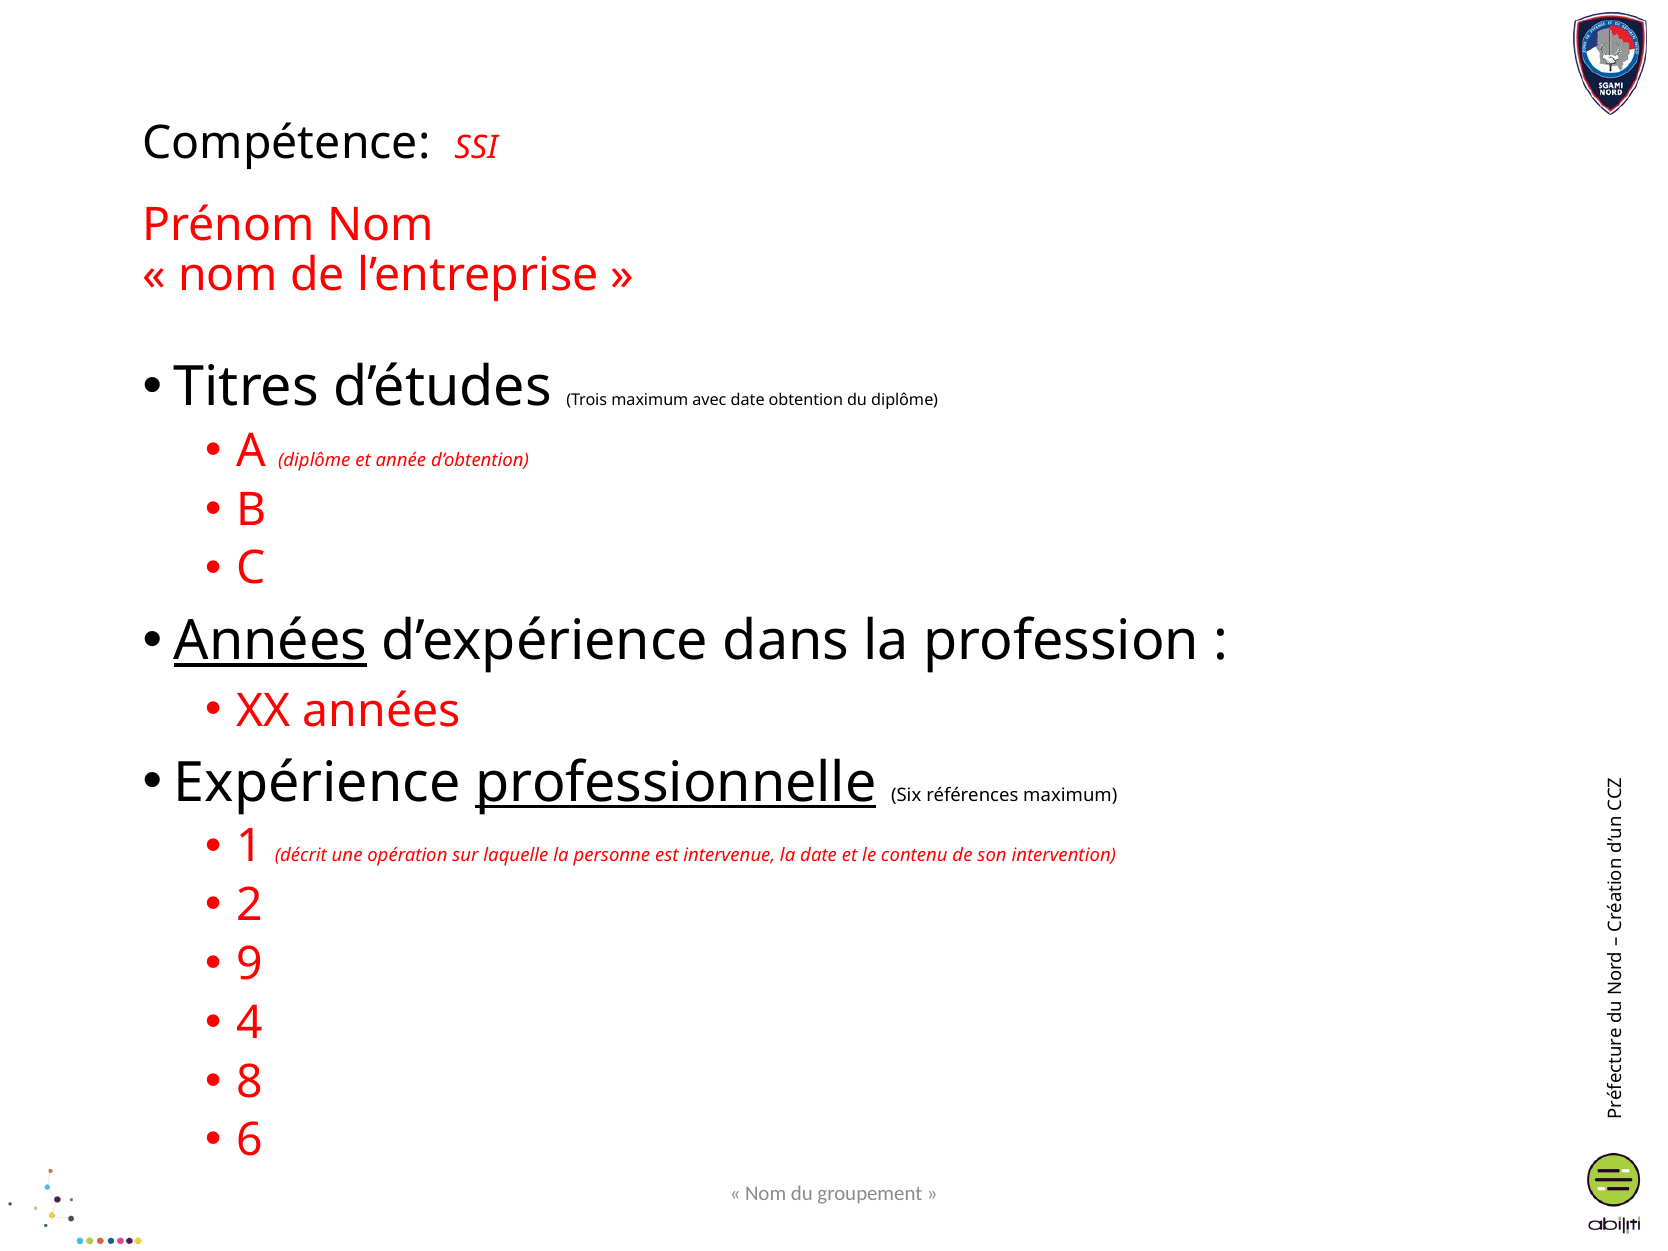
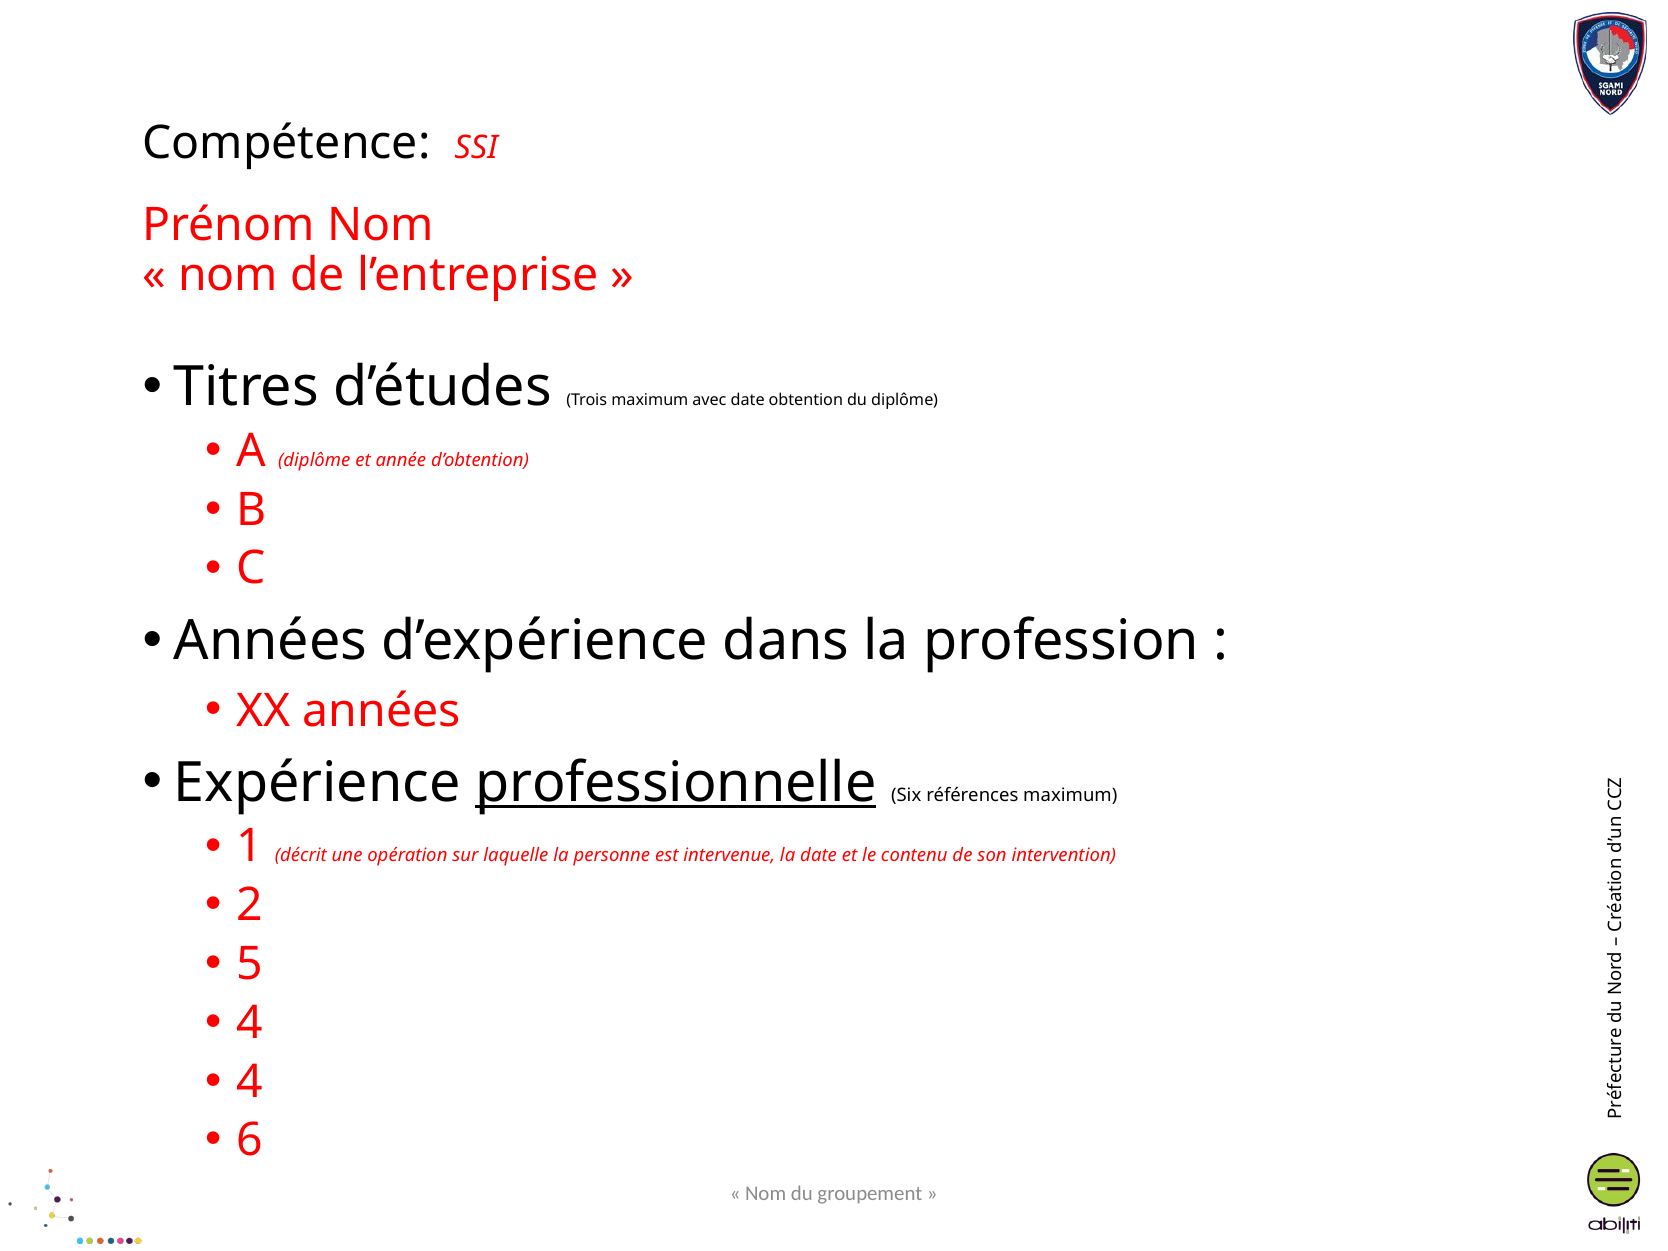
Années at (271, 641) underline: present -> none
9: 9 -> 5
8 at (250, 1082): 8 -> 4
